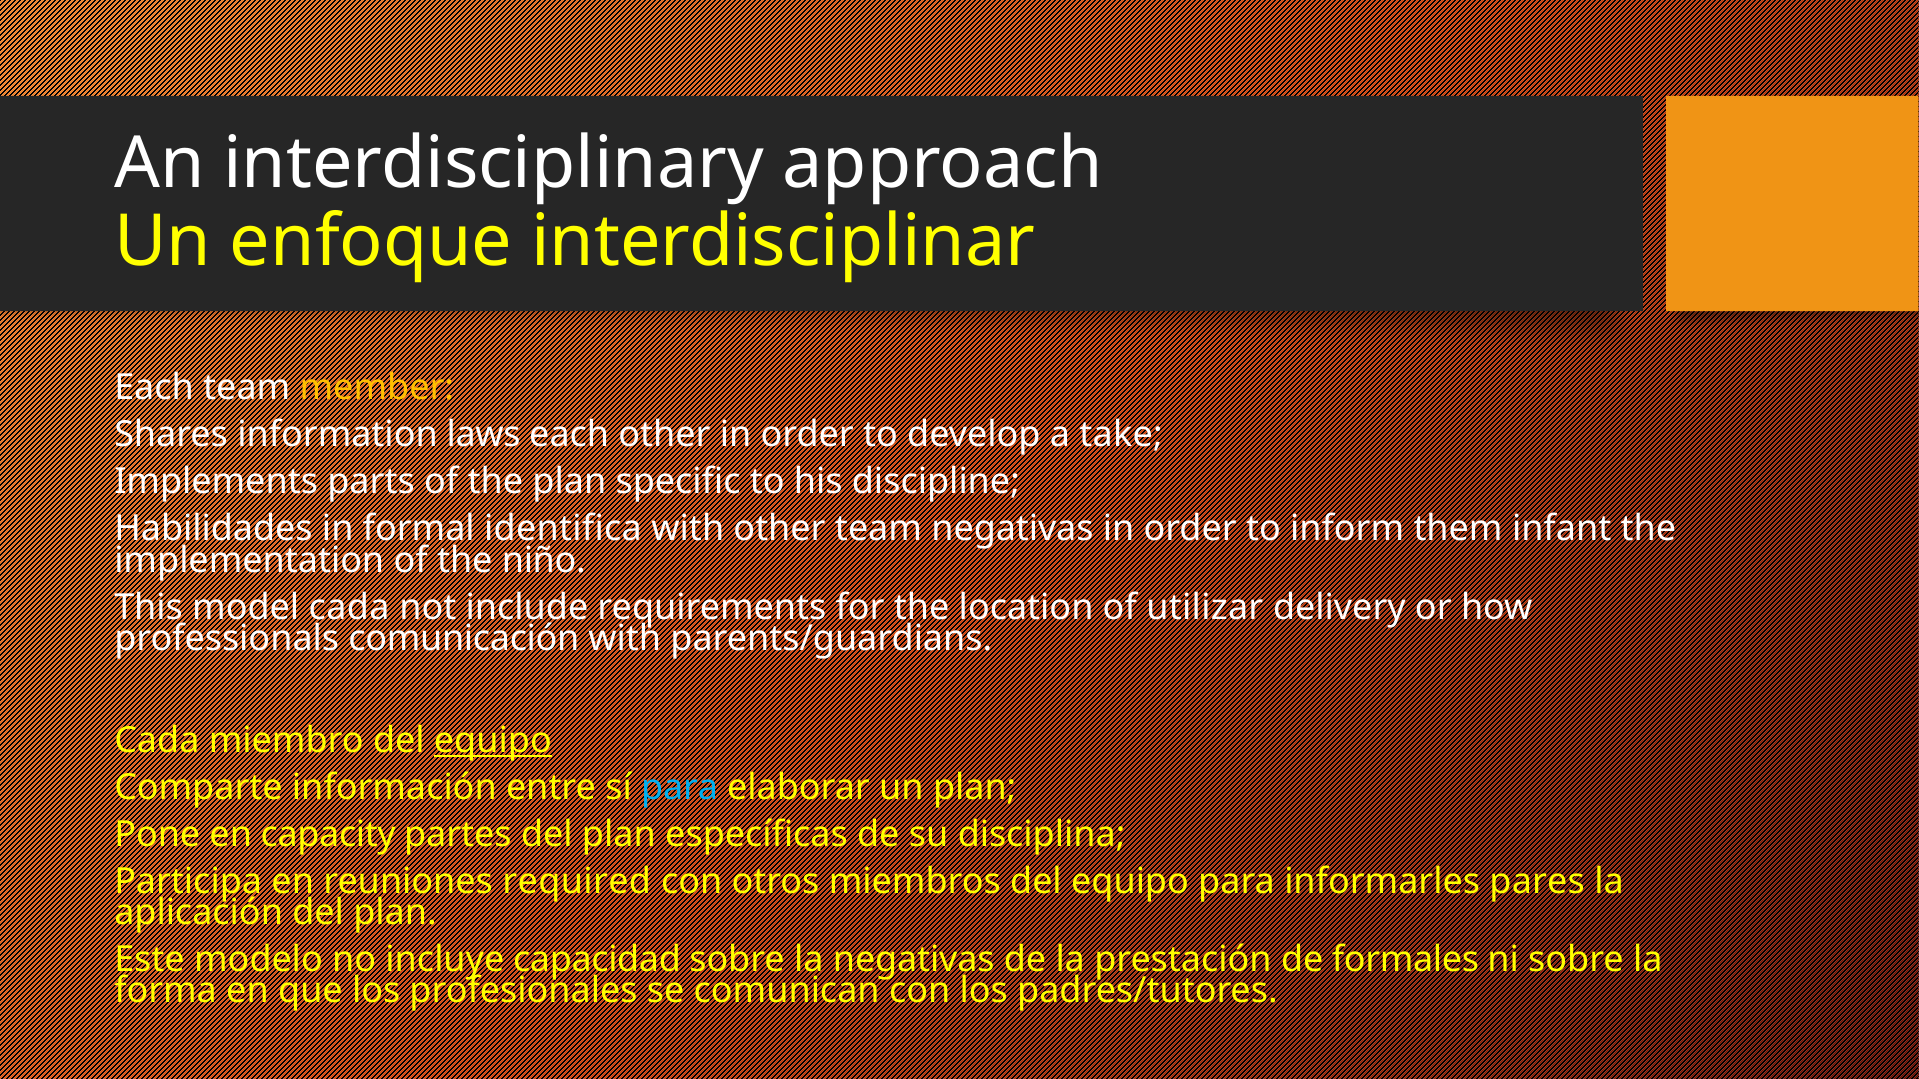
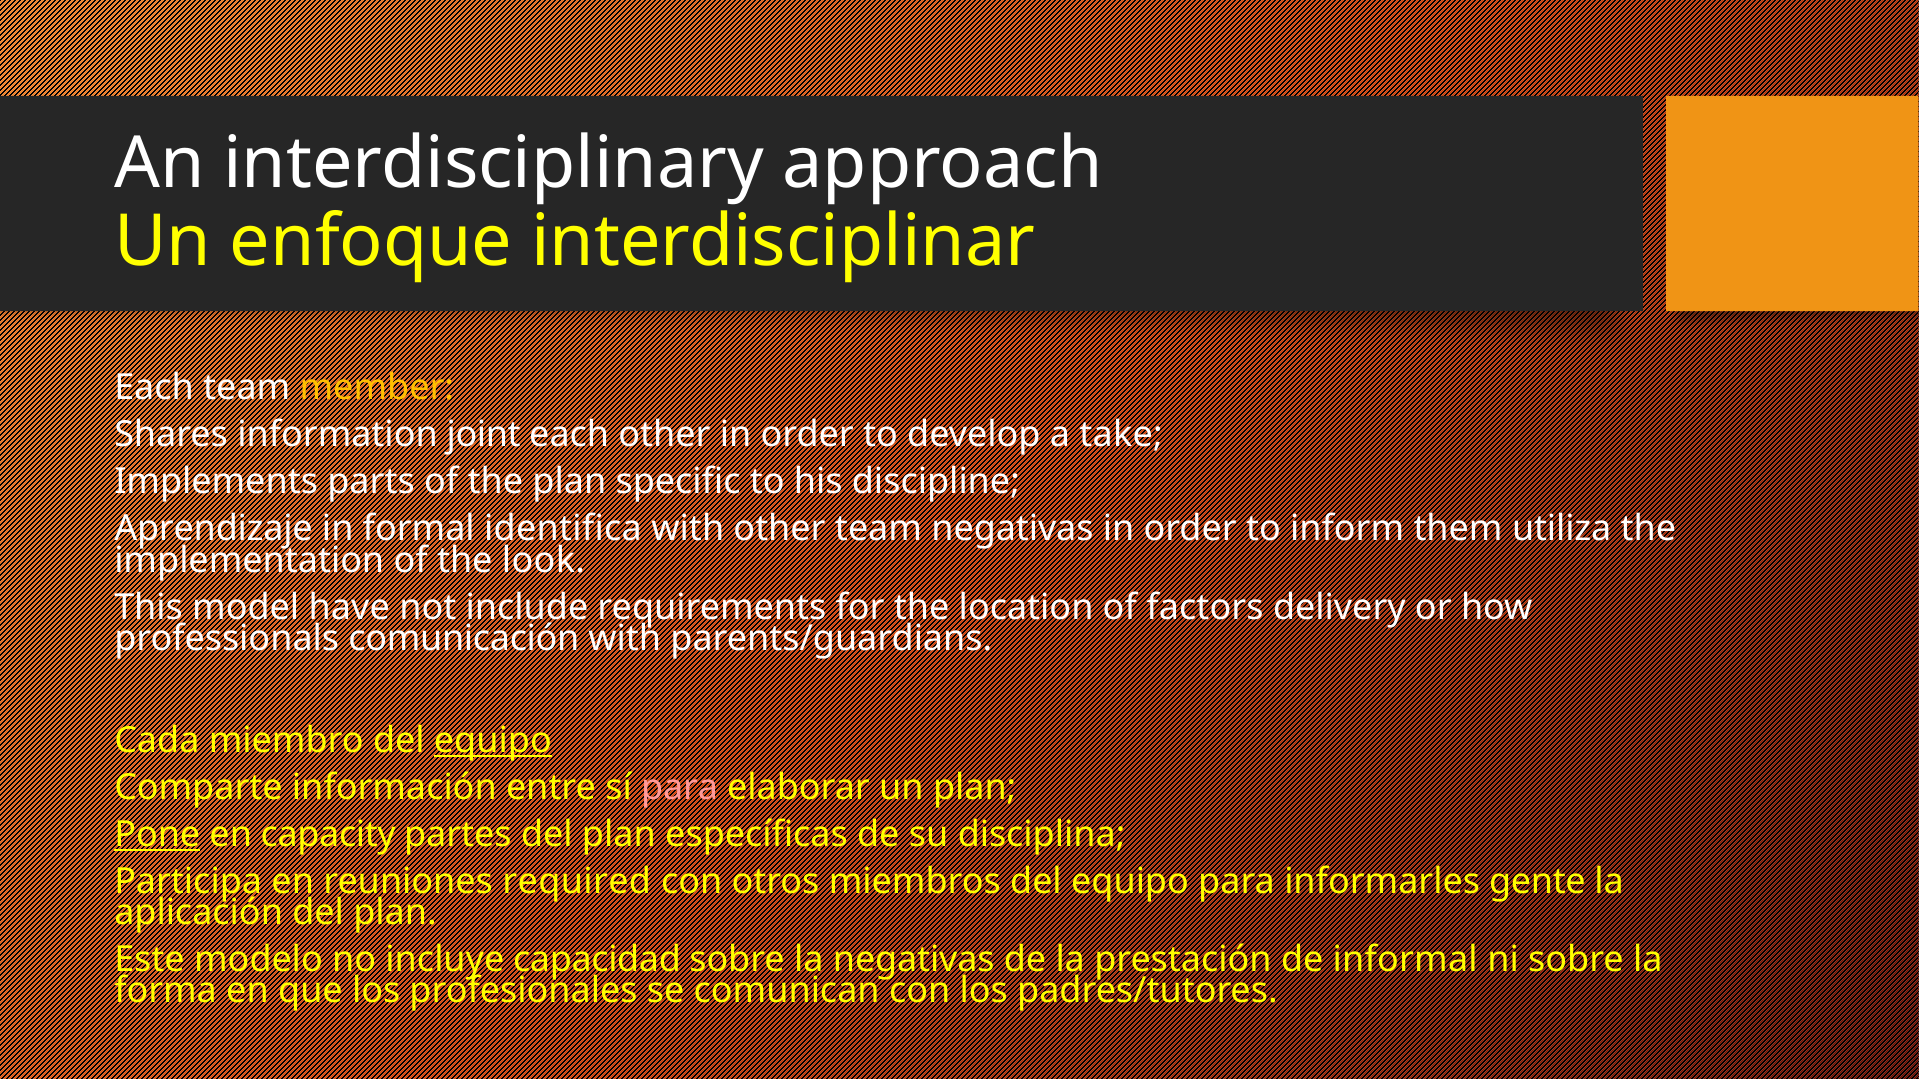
laws: laws -> joint
Habilidades: Habilidades -> Aprendizaje
infant: infant -> utiliza
niño: niño -> look
model cada: cada -> have
utilizar: utilizar -> factors
para at (680, 788) colour: light blue -> pink
Pone underline: none -> present
pares: pares -> gente
formales: formales -> informal
